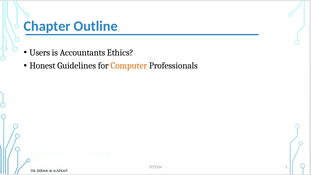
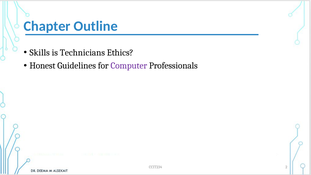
Users: Users -> Skills
Accountants: Accountants -> Technicians
Computer colour: orange -> purple
